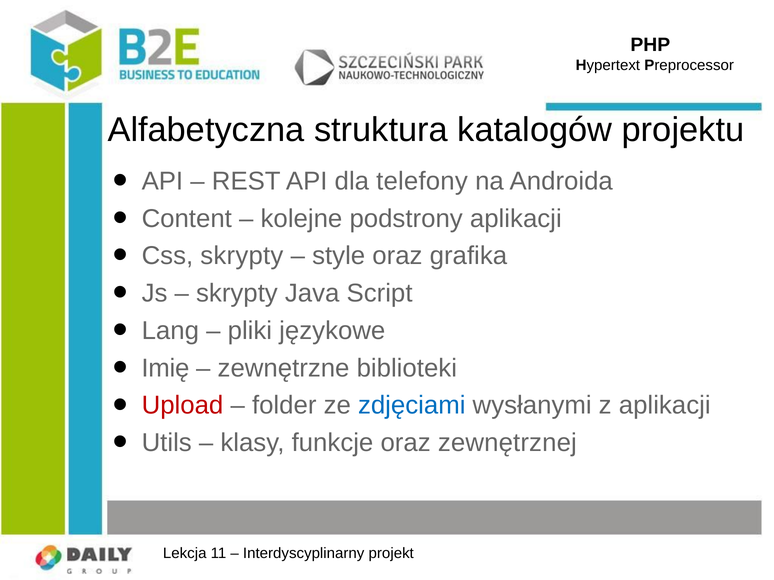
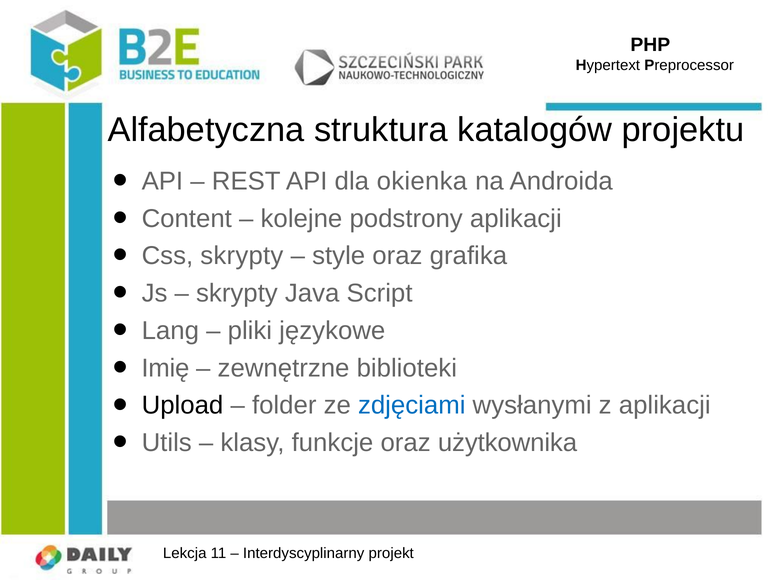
telefony: telefony -> okienka
Upload colour: red -> black
zewnętrznej: zewnętrznej -> użytkownika
